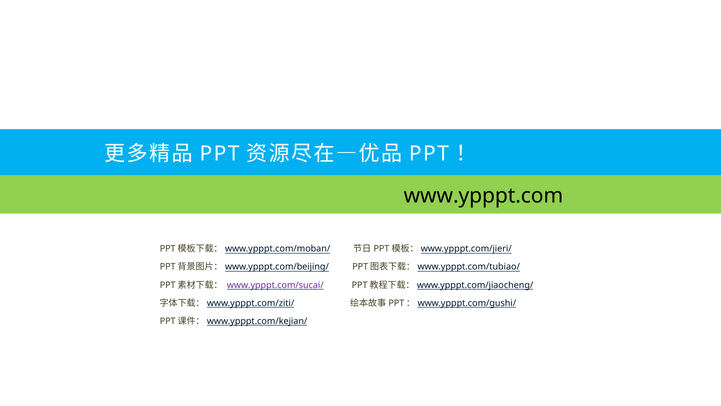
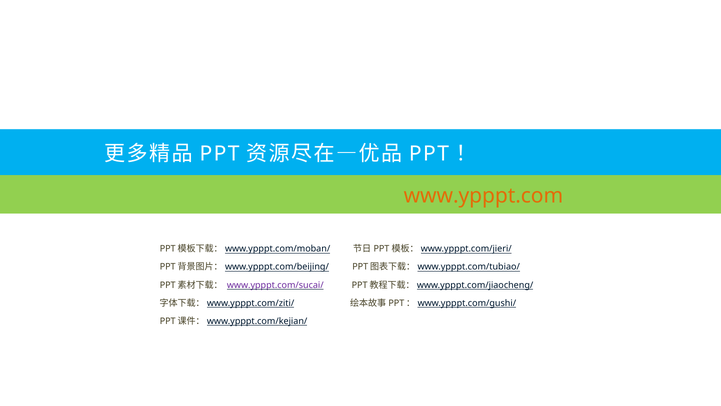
www.ypppt.com colour: black -> orange
